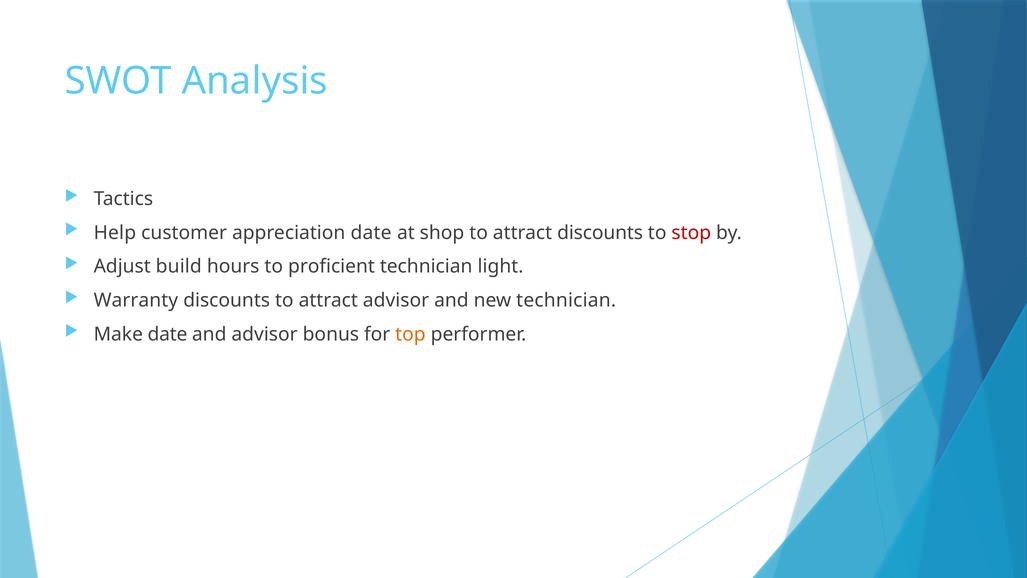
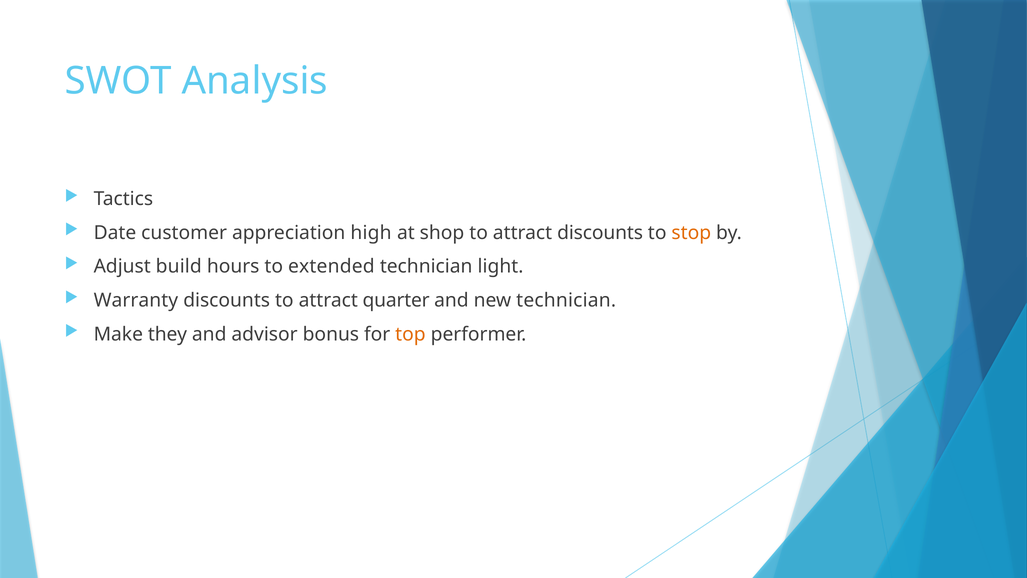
Help: Help -> Date
appreciation date: date -> high
stop colour: red -> orange
proficient: proficient -> extended
attract advisor: advisor -> quarter
Make date: date -> they
